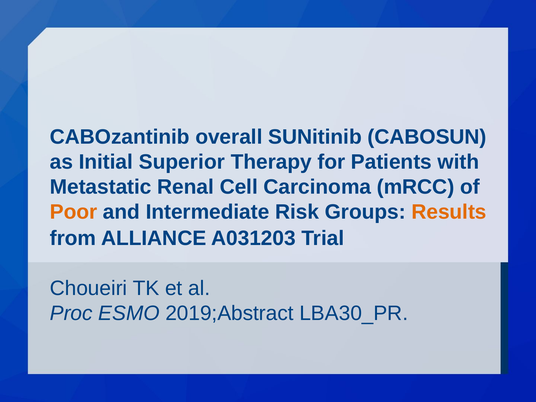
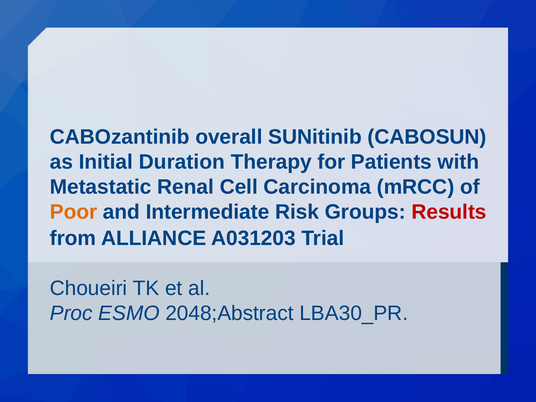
Superior: Superior -> Duration
Results colour: orange -> red
2019;Abstract: 2019;Abstract -> 2048;Abstract
